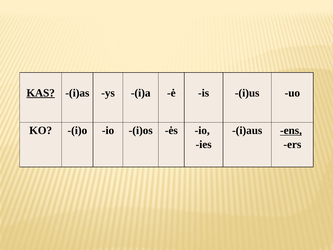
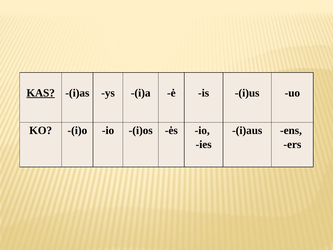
ens underline: present -> none
